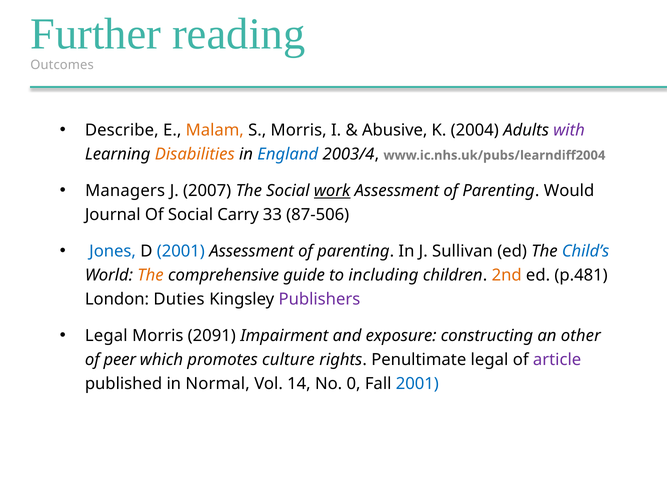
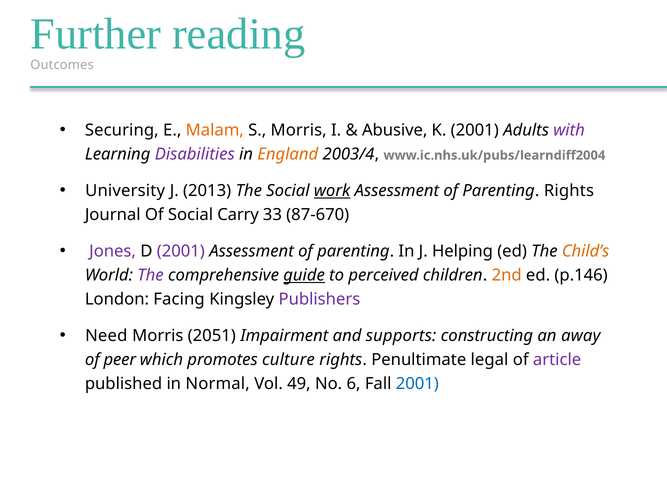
Describe: Describe -> Securing
K 2004: 2004 -> 2001
Disabilities colour: orange -> purple
England colour: blue -> orange
Managers: Managers -> University
2007: 2007 -> 2013
Parenting Would: Would -> Rights
87-506: 87-506 -> 87-670
Jones colour: blue -> purple
2001 at (181, 251) colour: blue -> purple
Sullivan: Sullivan -> Helping
Child’s colour: blue -> orange
The at (151, 275) colour: orange -> purple
guide underline: none -> present
including: including -> perceived
p.481: p.481 -> p.146
Duties: Duties -> Facing
Legal at (106, 336): Legal -> Need
2091: 2091 -> 2051
exposure: exposure -> supports
other: other -> away
14: 14 -> 49
0: 0 -> 6
